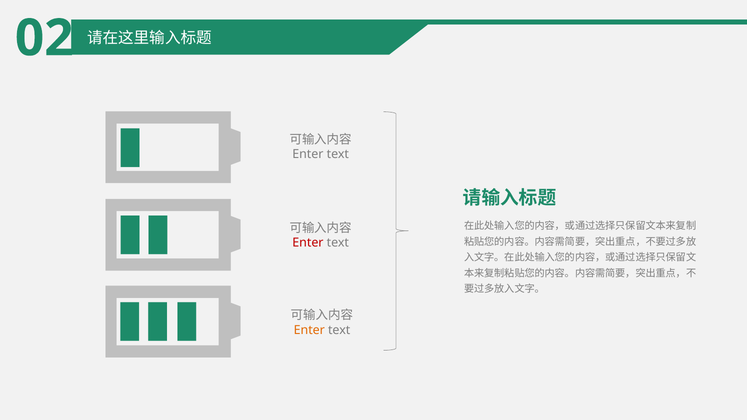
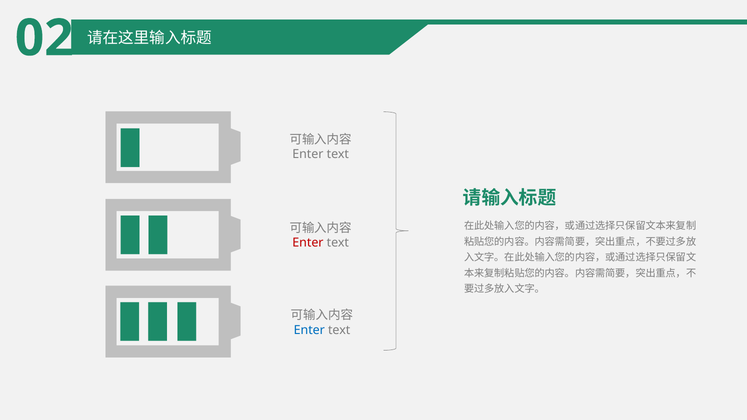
Enter at (309, 330) colour: orange -> blue
